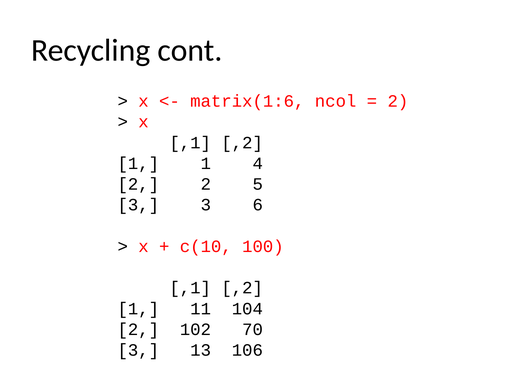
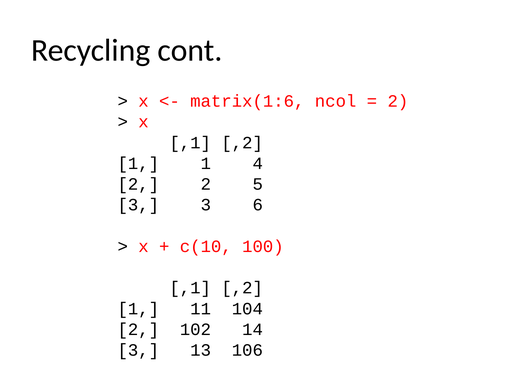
70: 70 -> 14
